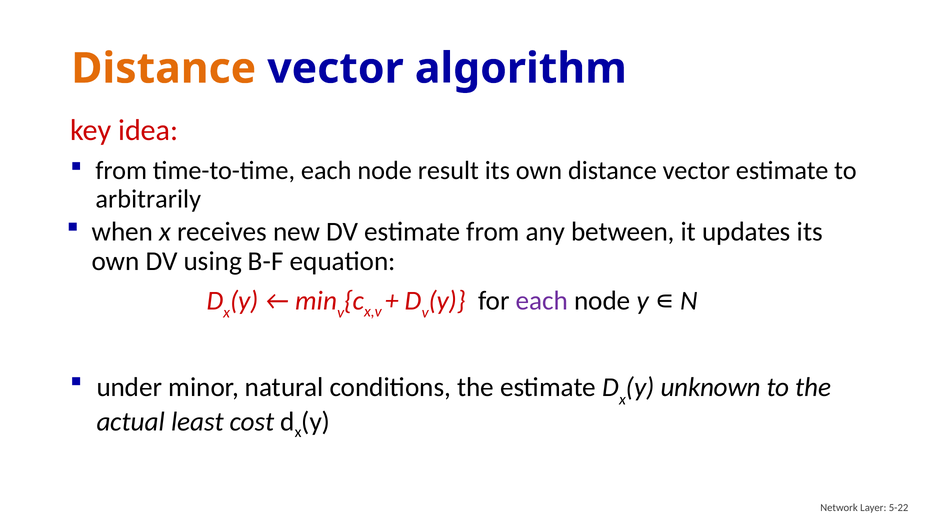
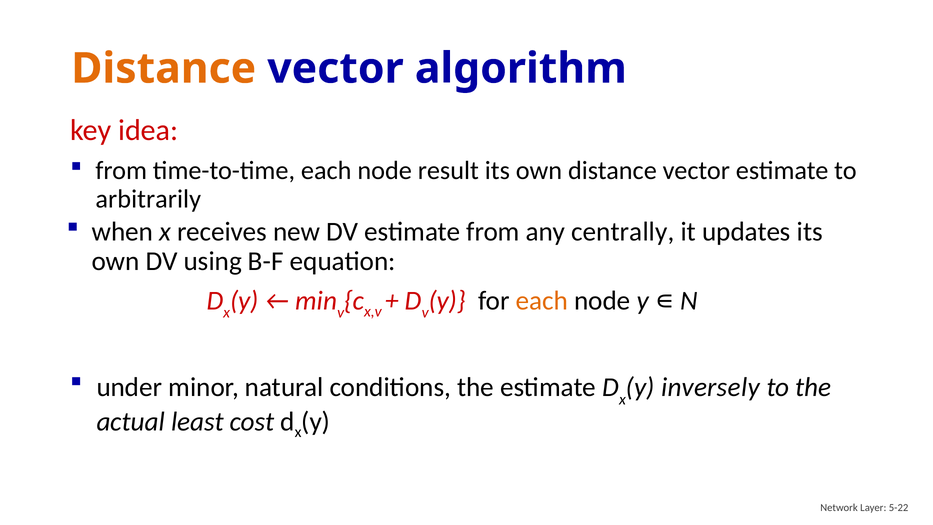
between: between -> centrally
each at (542, 301) colour: purple -> orange
unknown: unknown -> inversely
